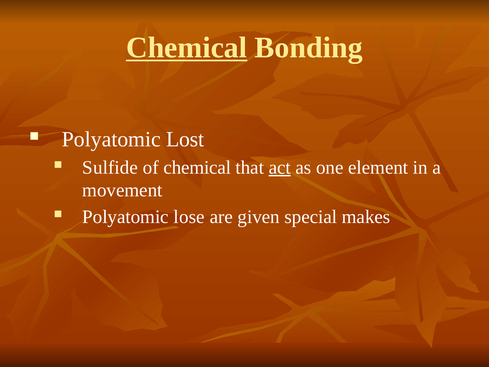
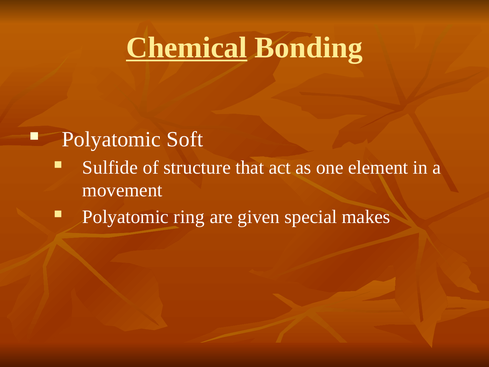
Lost: Lost -> Soft
of chemical: chemical -> structure
act underline: present -> none
lose: lose -> ring
